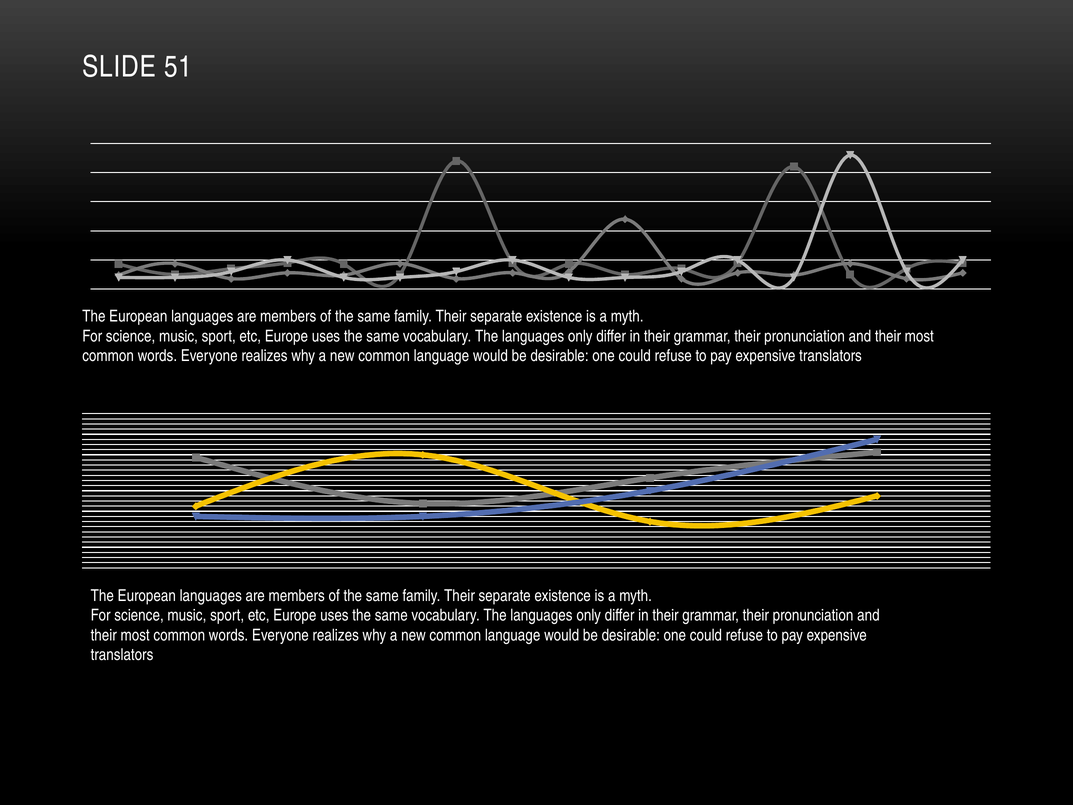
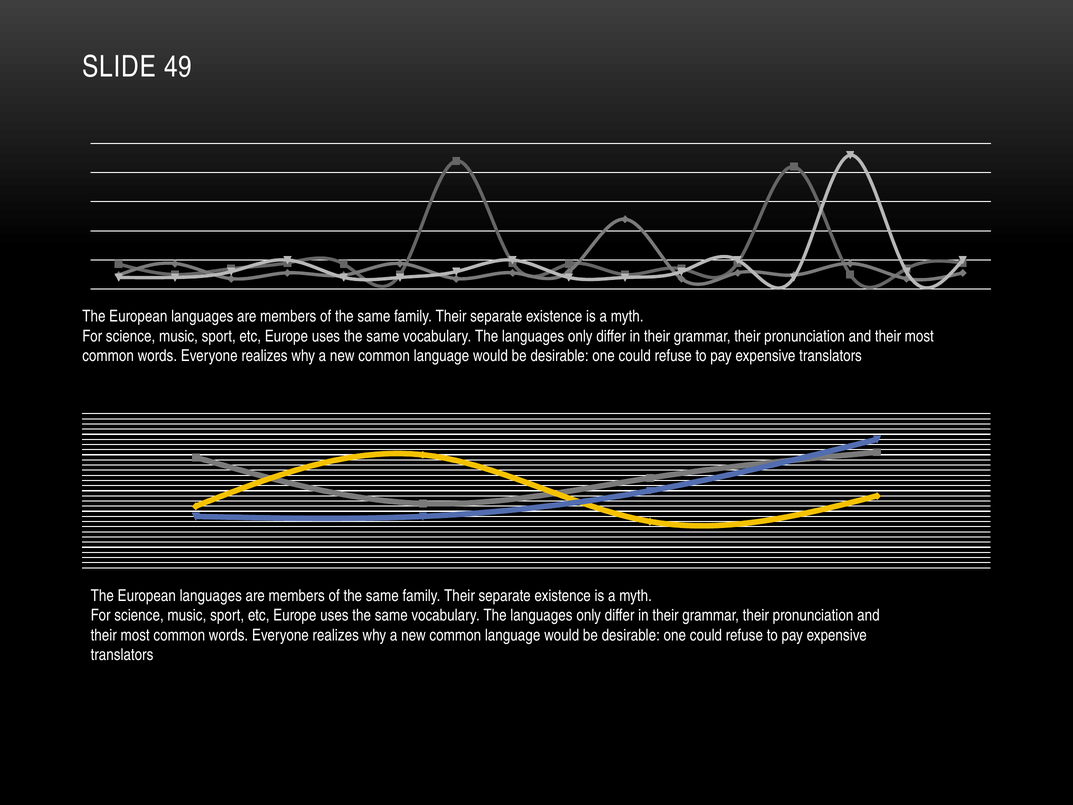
51: 51 -> 49
